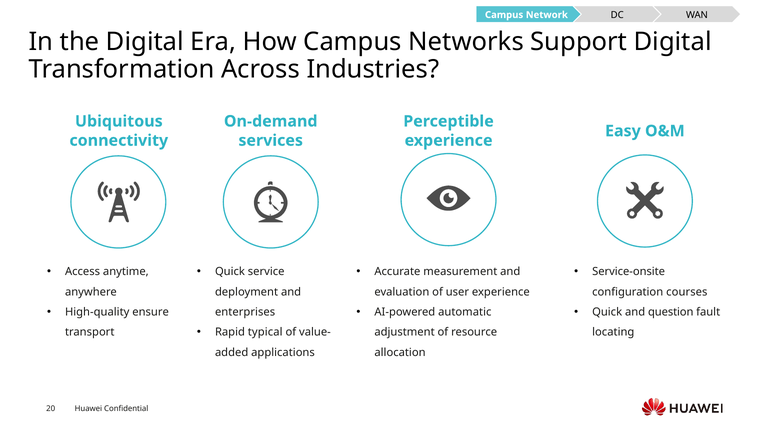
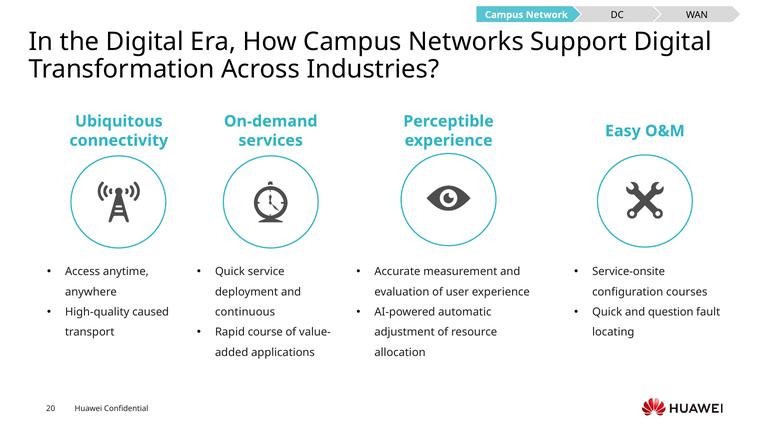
ensure: ensure -> caused
enterprises: enterprises -> continuous
typical: typical -> course
